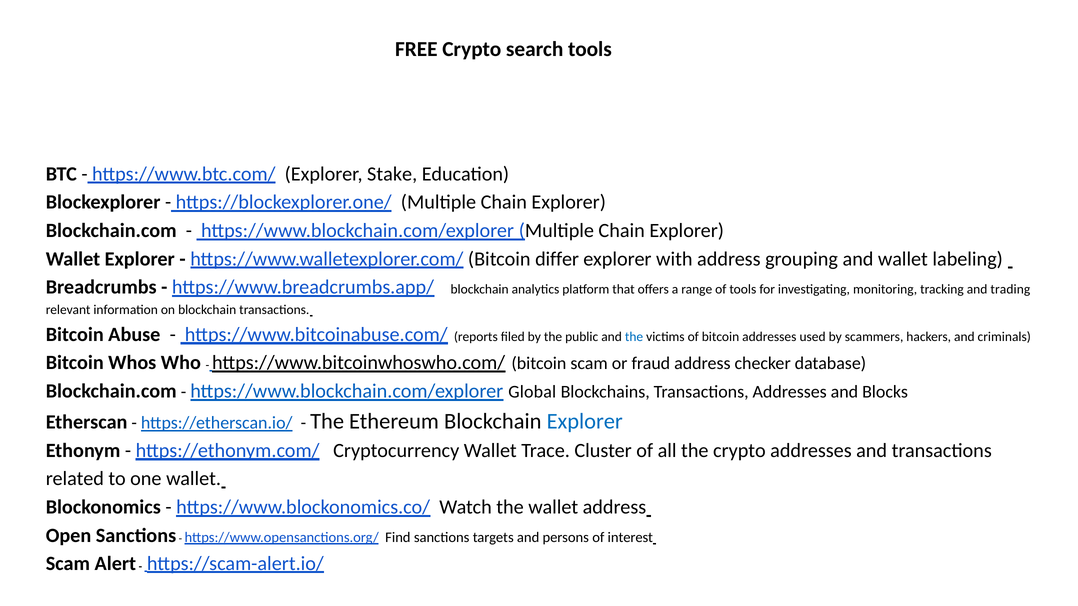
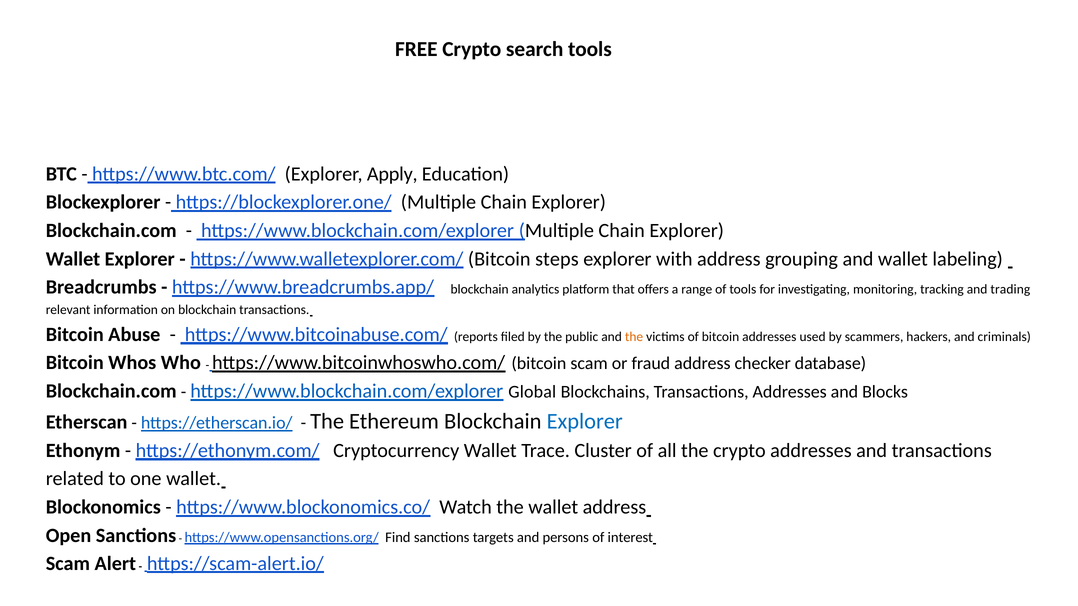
Stake: Stake -> Apply
differ: differ -> steps
the at (634, 337) colour: blue -> orange
